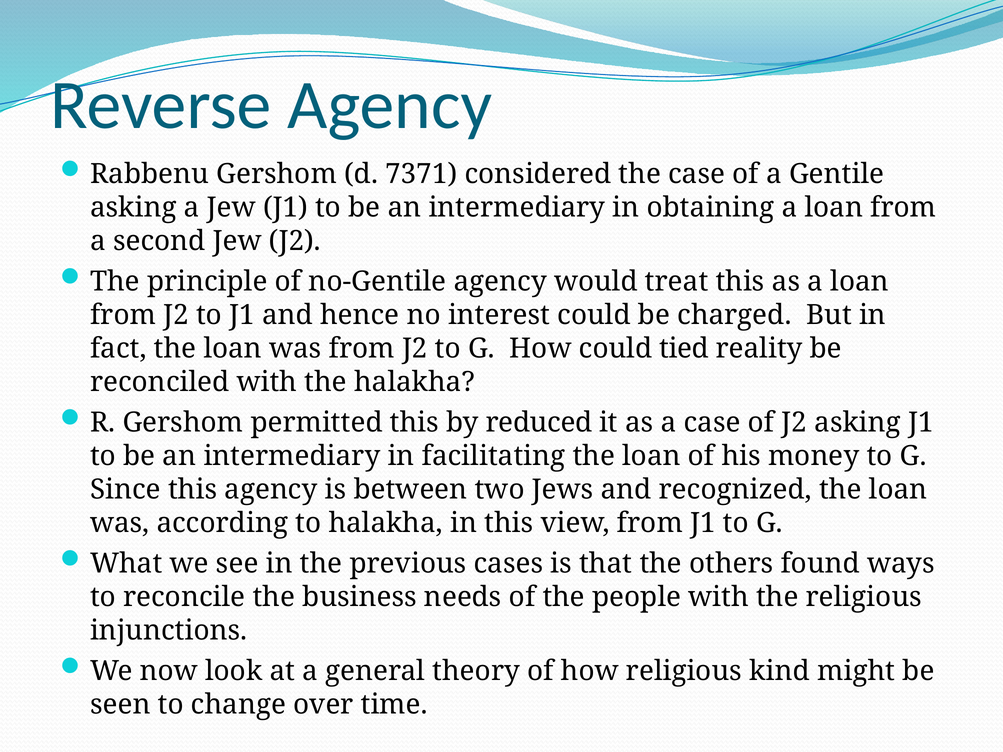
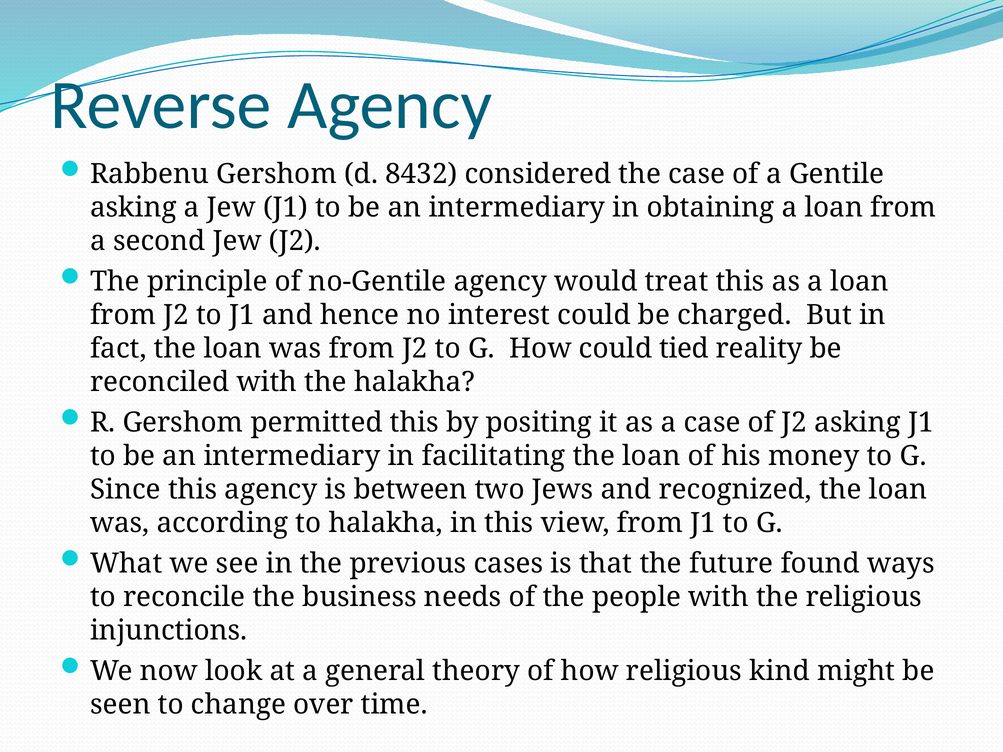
7371: 7371 -> 8432
reduced: reduced -> positing
others: others -> future
